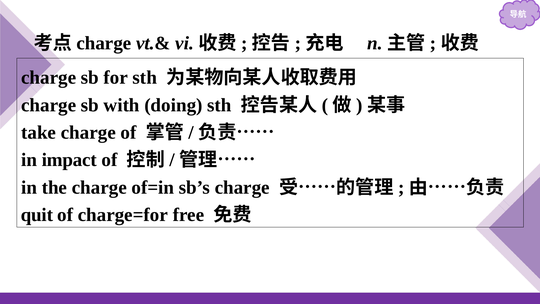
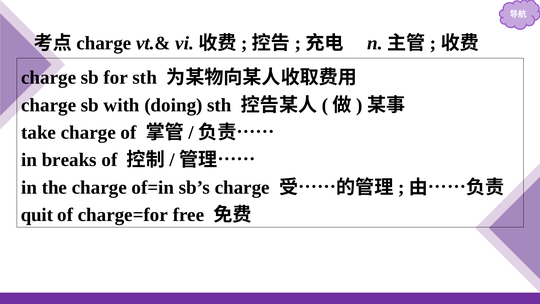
impact: impact -> breaks
